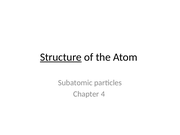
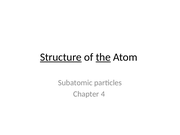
the underline: none -> present
